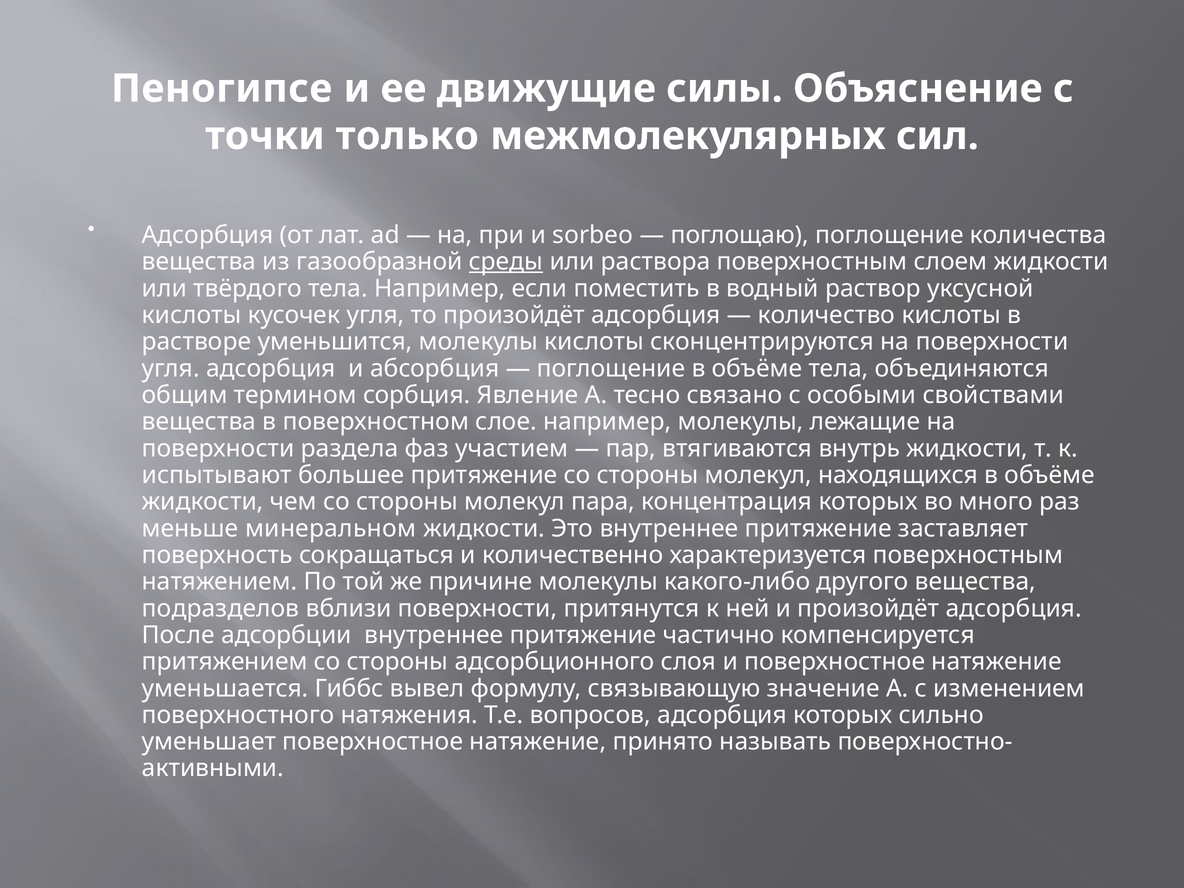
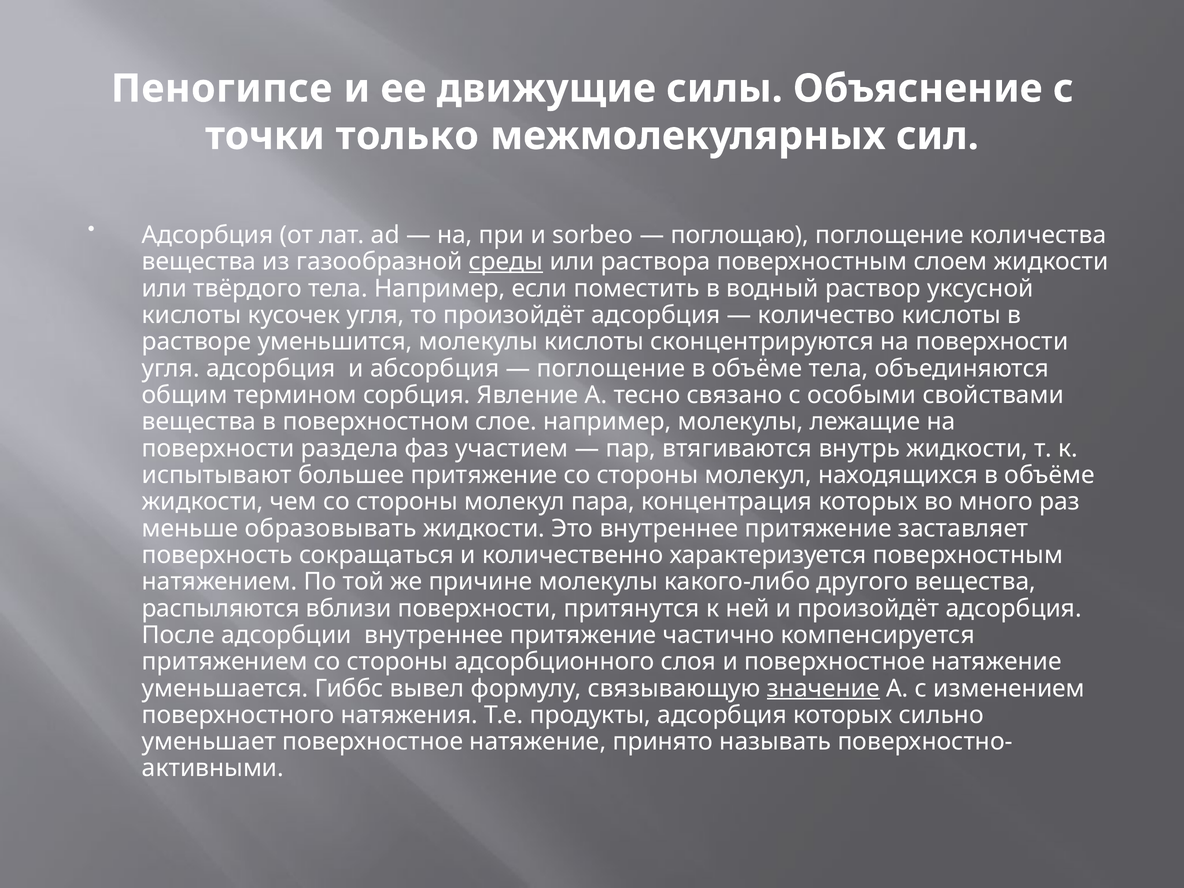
минеральном: минеральном -> образовывать
подразделов: подразделов -> распыляются
значение underline: none -> present
вопросов: вопросов -> продукты
